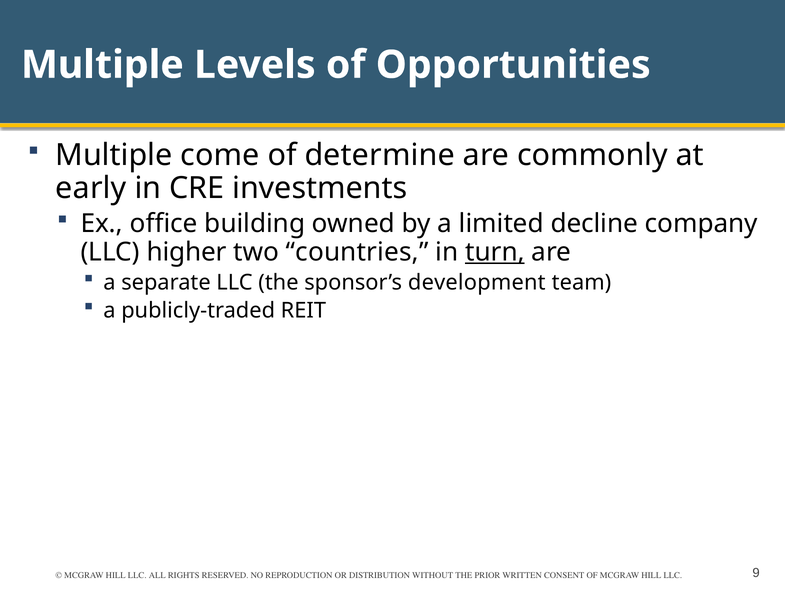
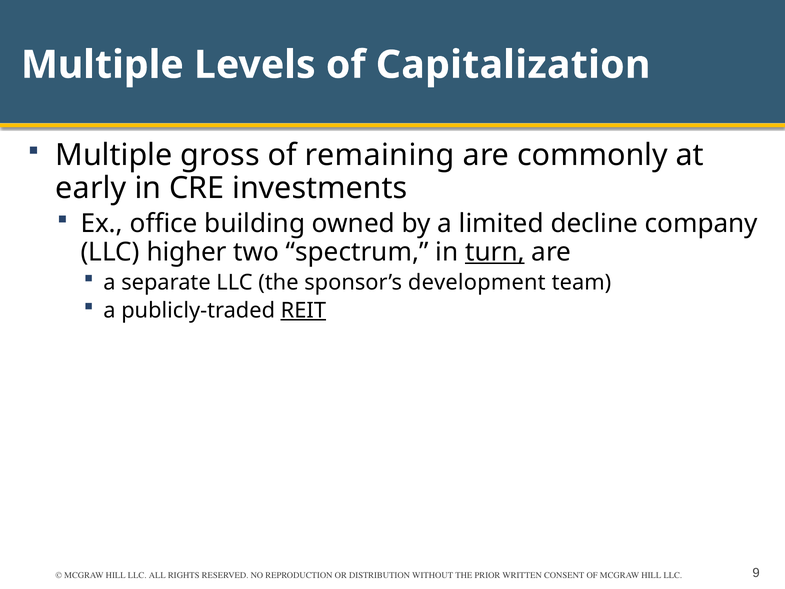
Opportunities: Opportunities -> Capitalization
come: come -> gross
determine: determine -> remaining
countries: countries -> spectrum
REIT underline: none -> present
